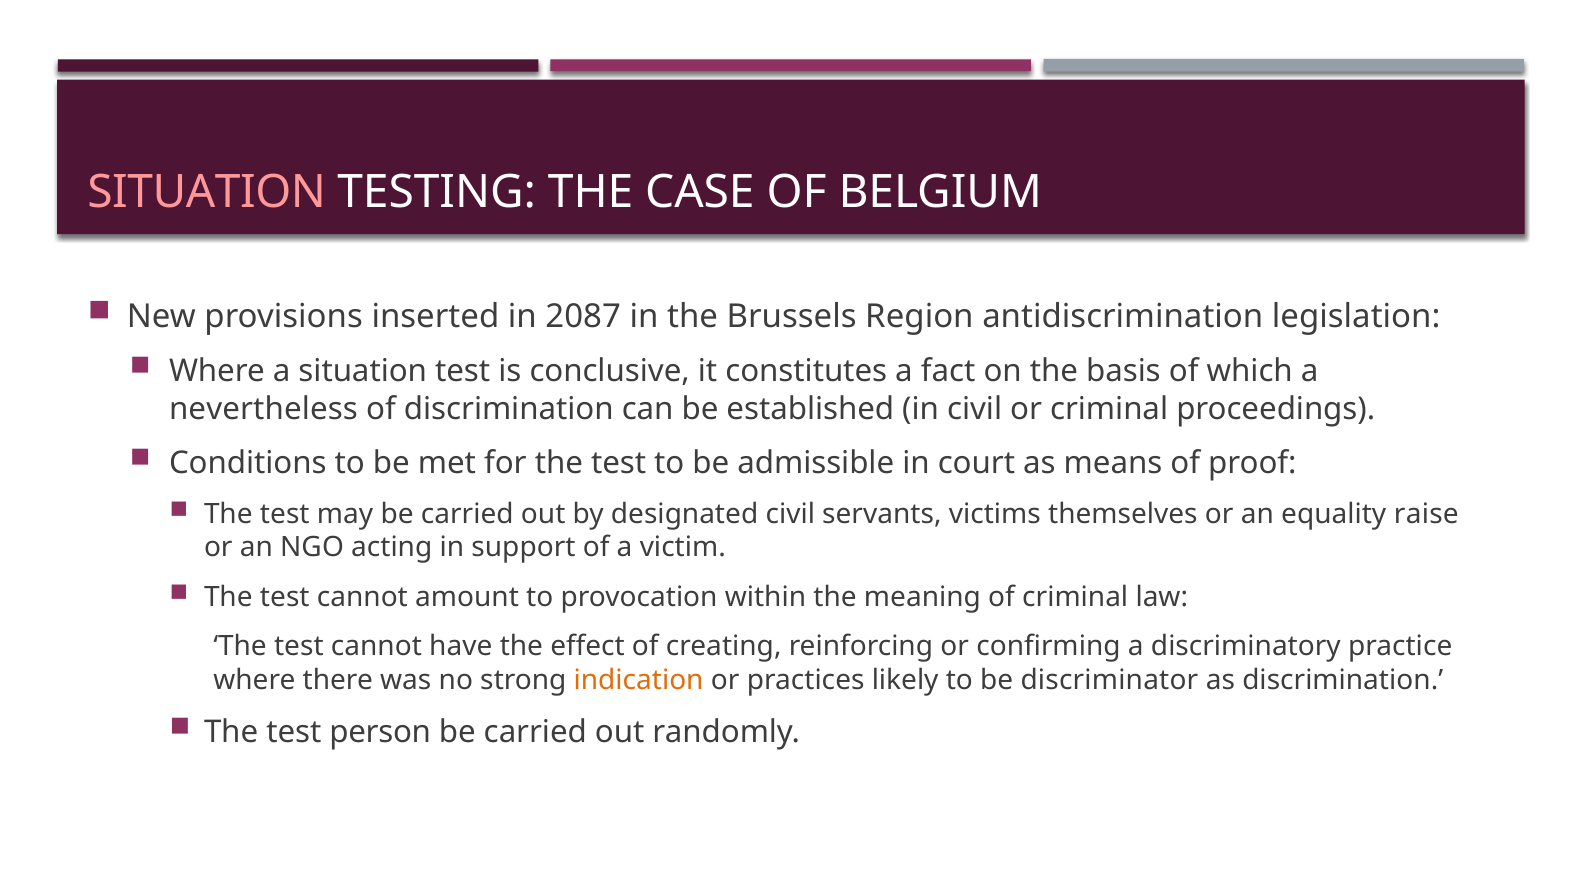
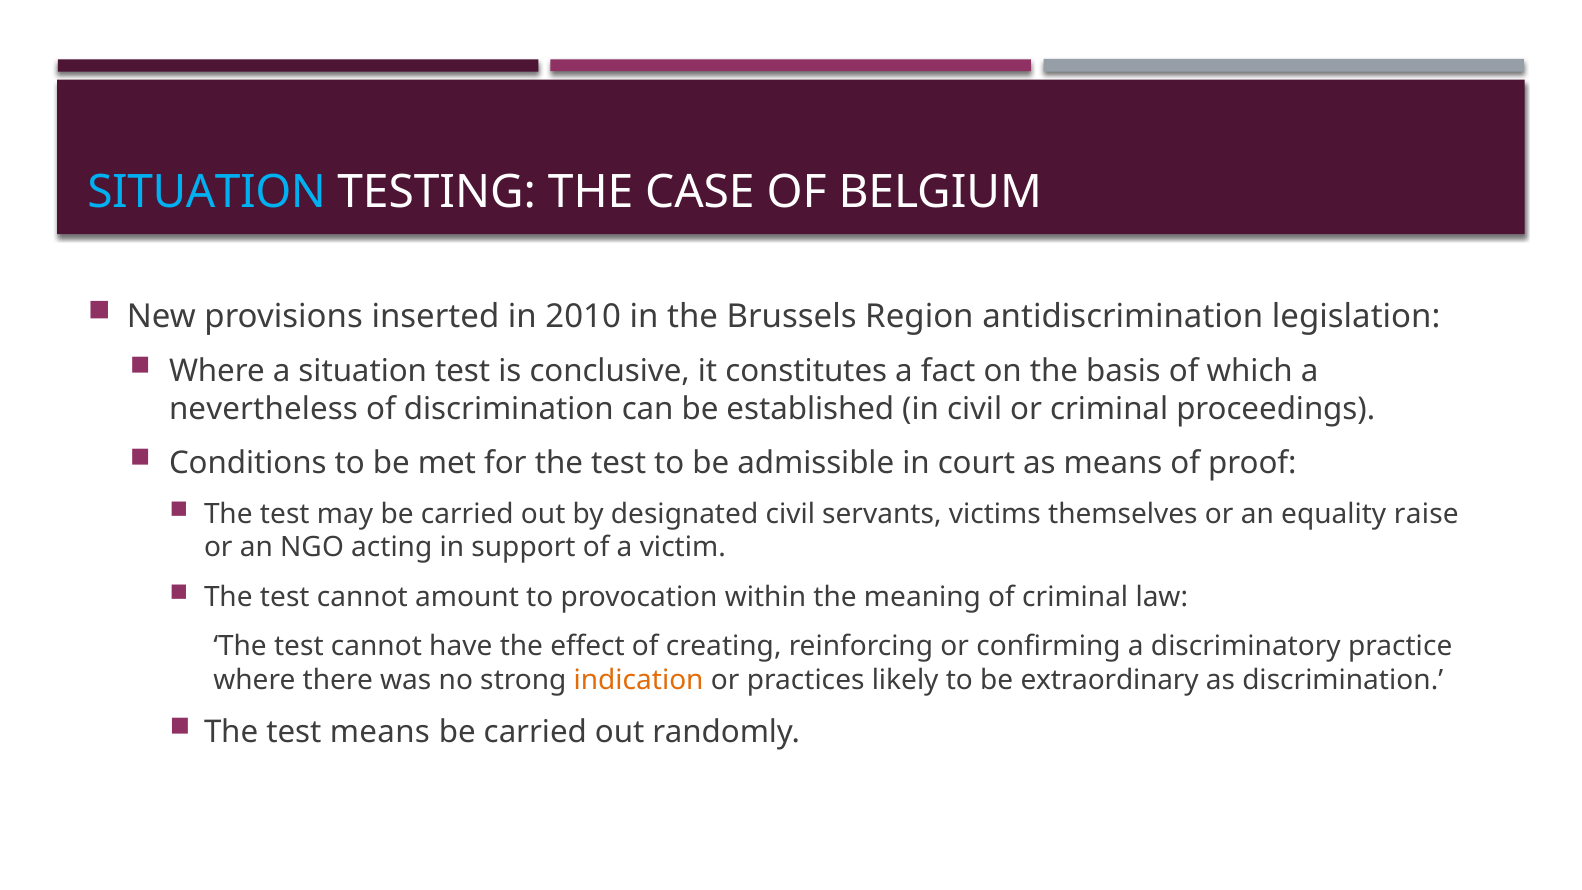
SITUATION at (207, 192) colour: pink -> light blue
2087: 2087 -> 2010
discriminator: discriminator -> extraordinary
test person: person -> means
